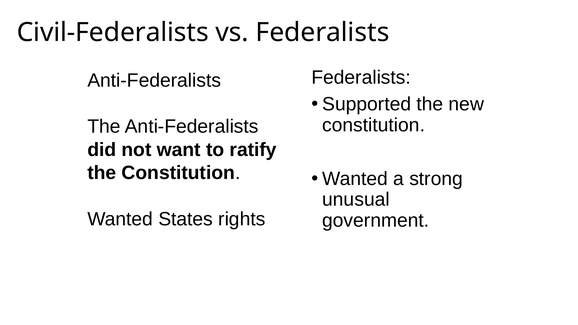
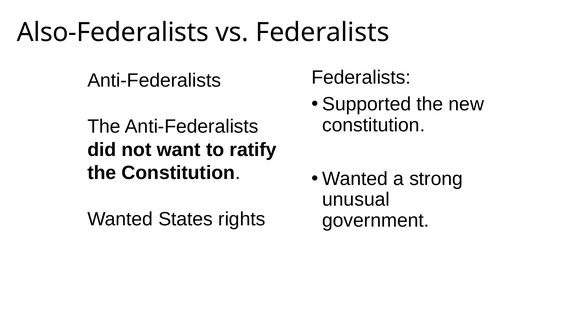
Civil-Federalists: Civil-Federalists -> Also-Federalists
